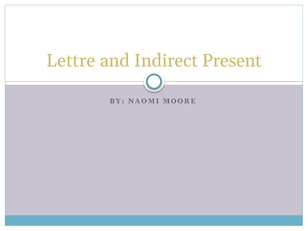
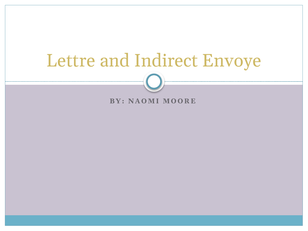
Present: Present -> Envoye
